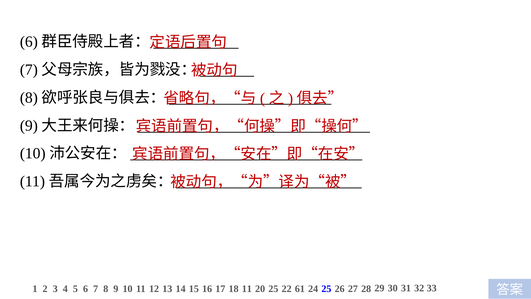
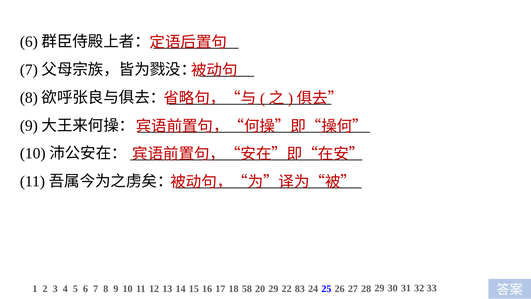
18 11: 11 -> 58
20 25: 25 -> 29
61: 61 -> 83
